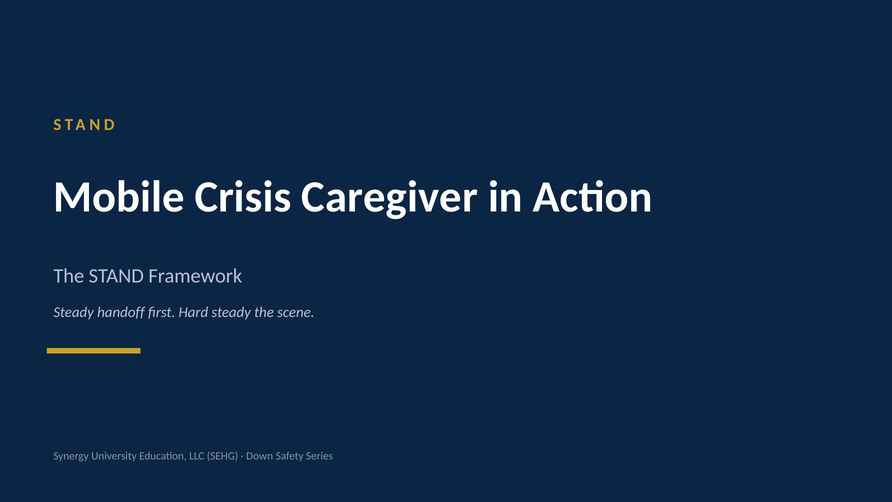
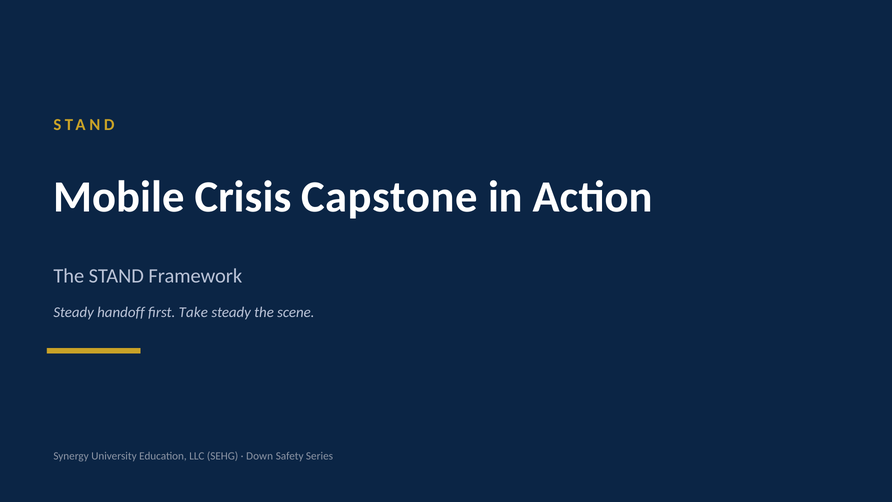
Caregiver: Caregiver -> Capstone
Hard: Hard -> Take
